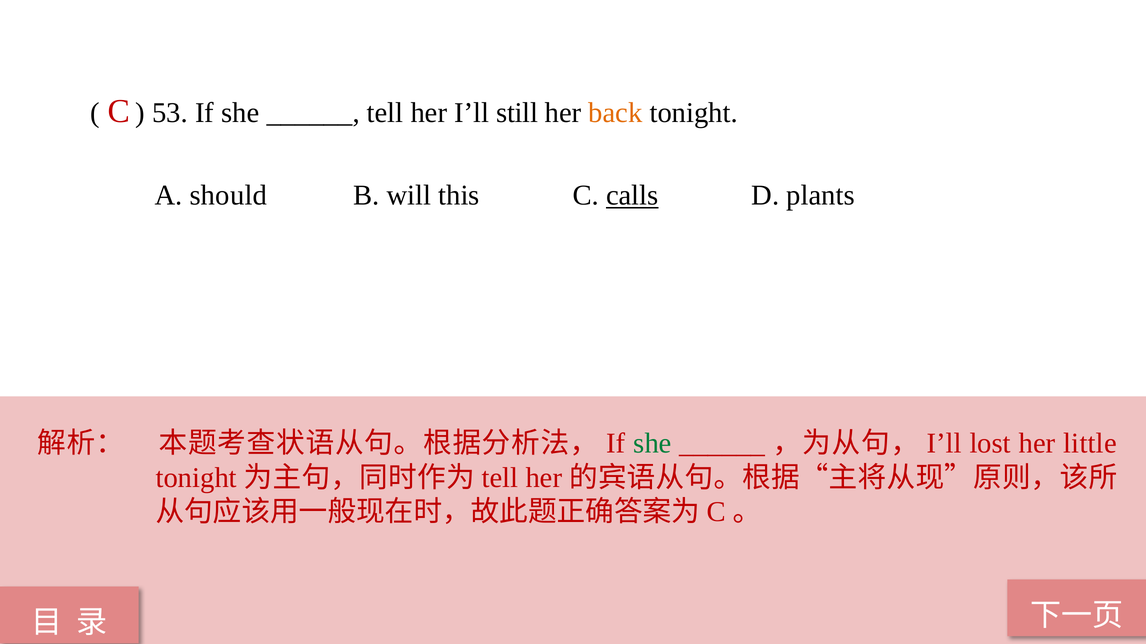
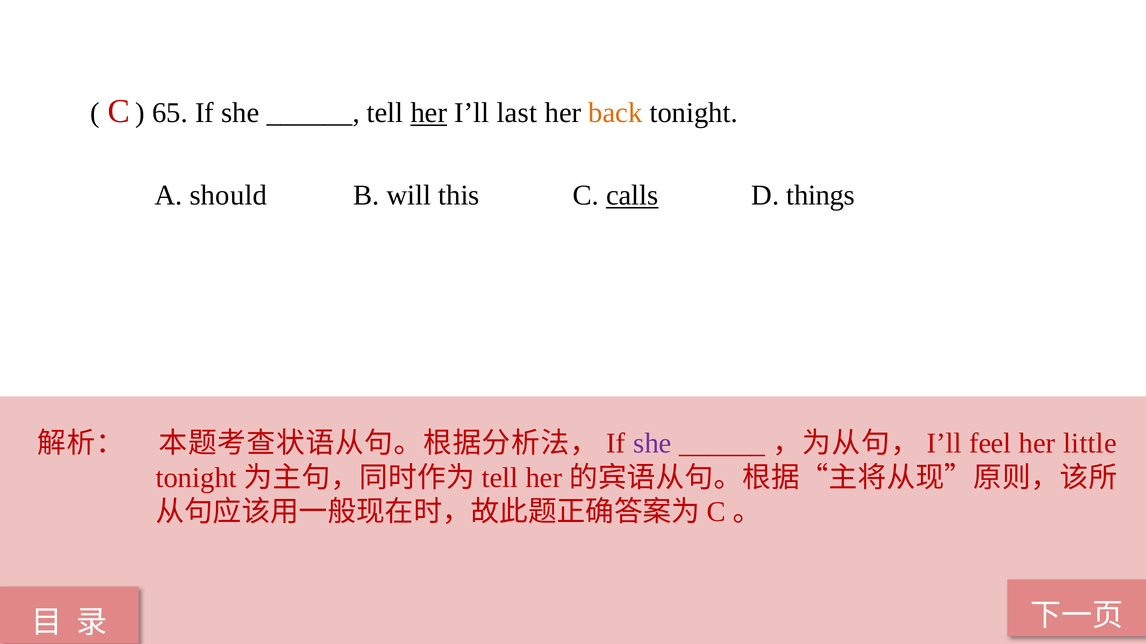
53: 53 -> 65
her at (429, 113) underline: none -> present
still: still -> last
plants: plants -> things
she at (652, 444) colour: green -> purple
lost: lost -> feel
